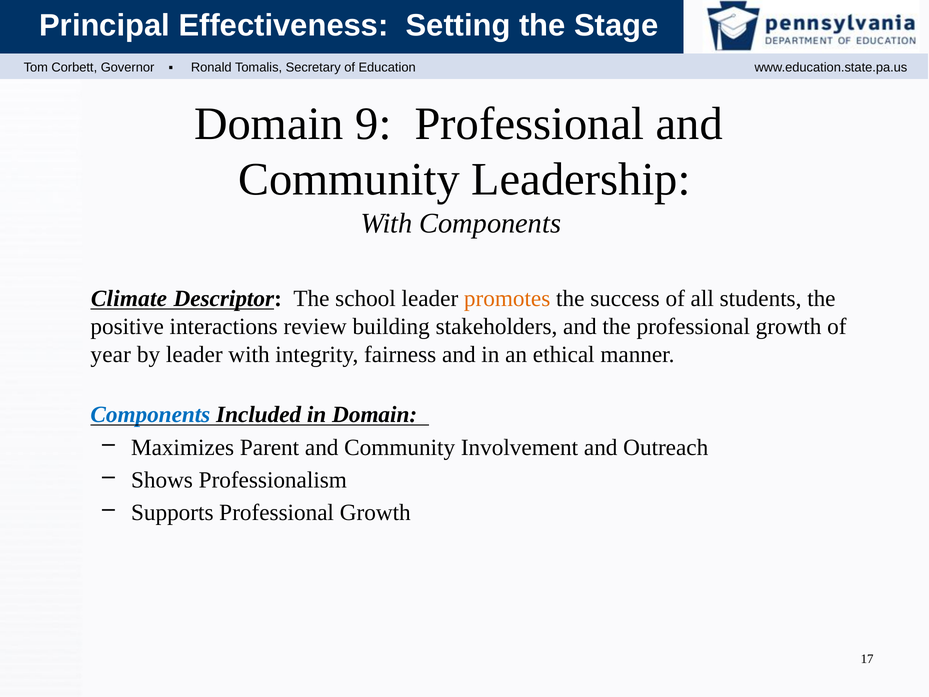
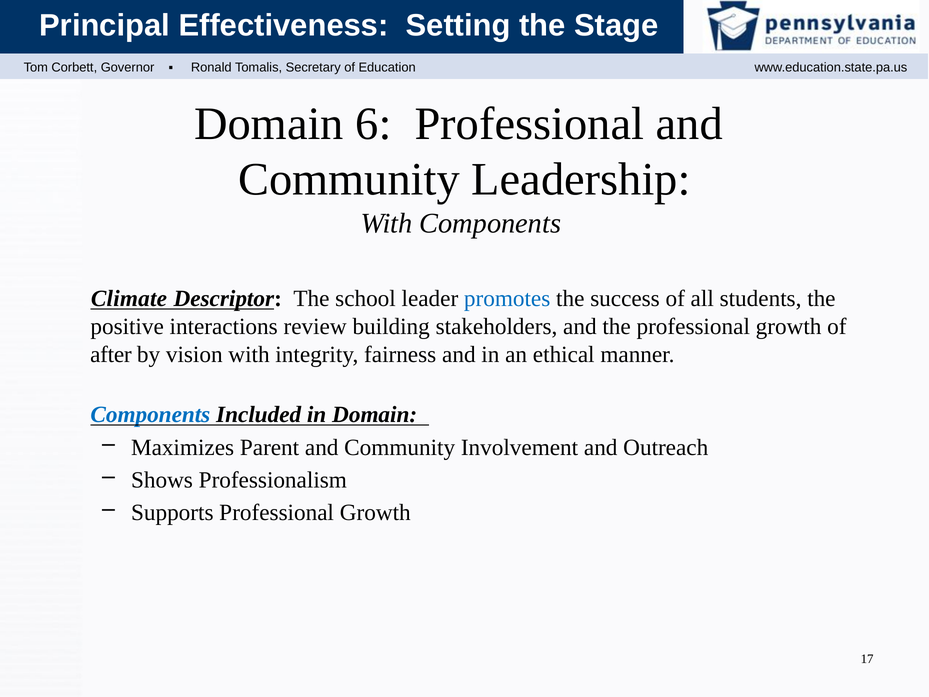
9: 9 -> 6
promotes colour: orange -> blue
year: year -> after
by leader: leader -> vision
